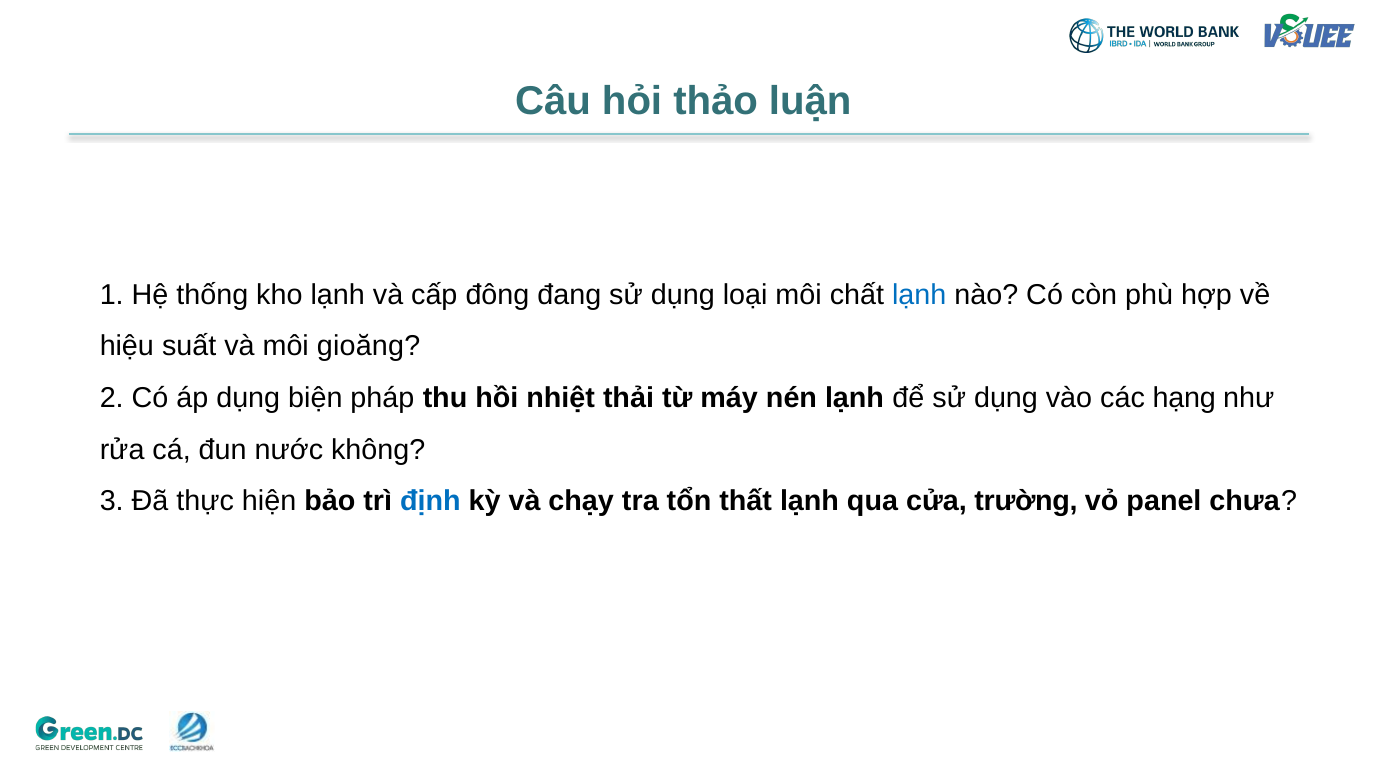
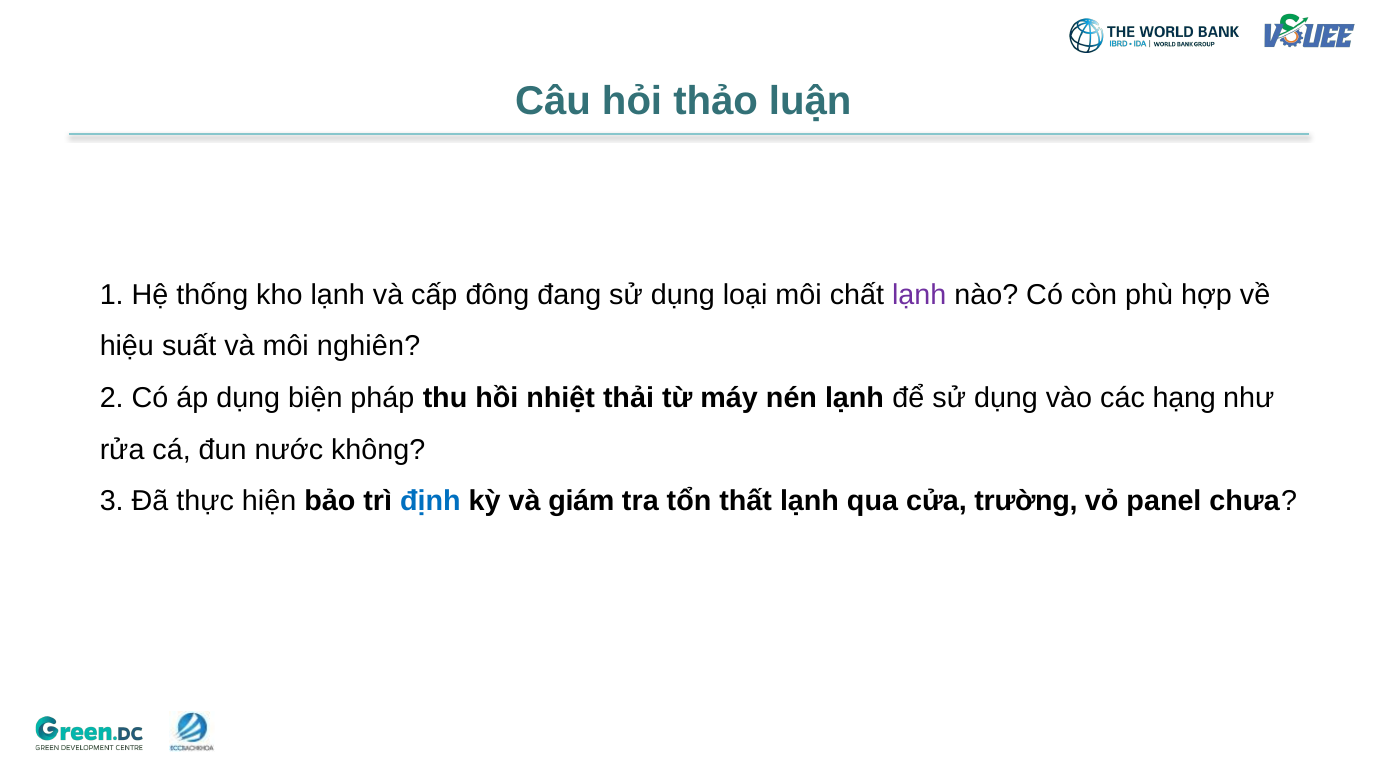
lạnh at (919, 295) colour: blue -> purple
gioăng: gioăng -> nghiên
chạy: chạy -> giám
